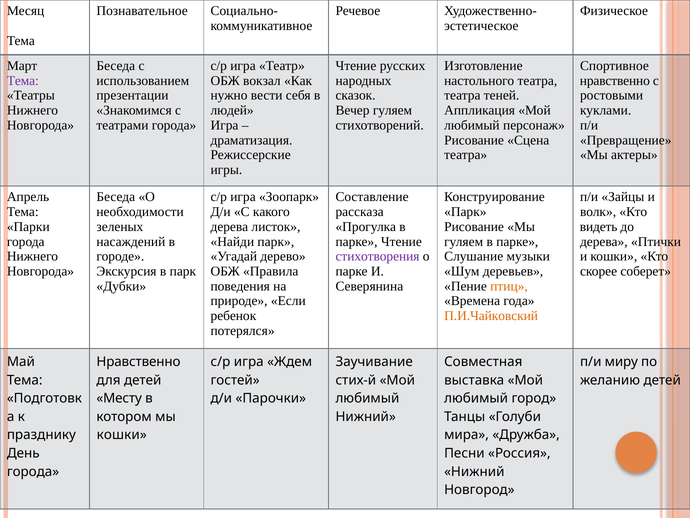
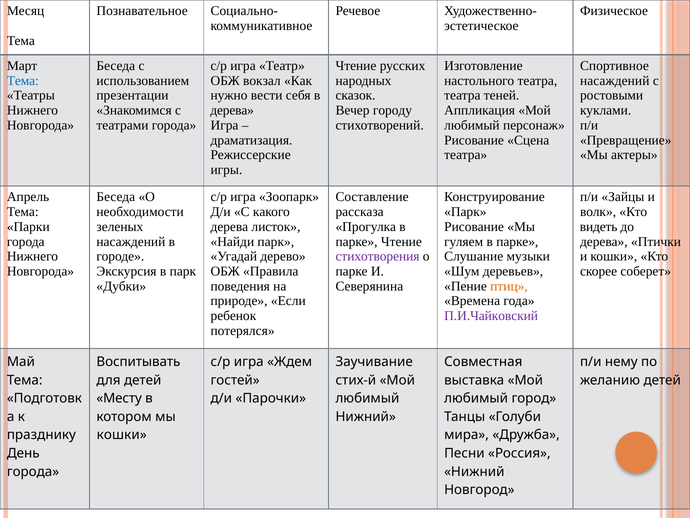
Тема at (23, 81) colour: purple -> blue
нравственно at (615, 81): нравственно -> насаждений
людей at (232, 110): людей -> дерева
Вечер гуляем: гуляем -> городу
П.И.Чайковский colour: orange -> purple
Нравственно at (138, 361): Нравственно -> Воспитывать
миру: миру -> нему
